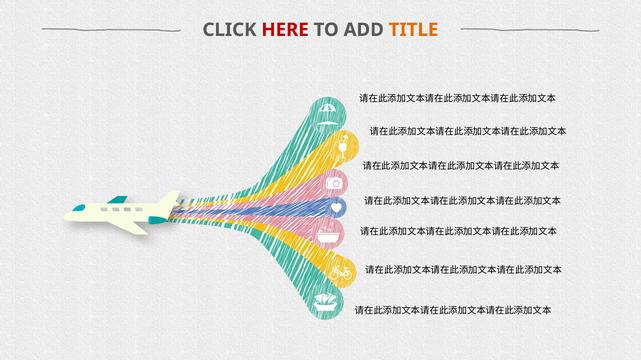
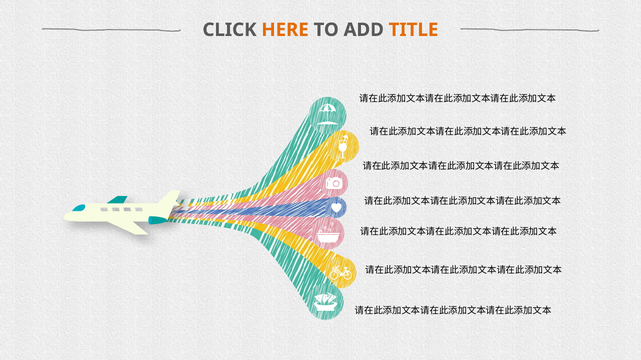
HERE colour: red -> orange
